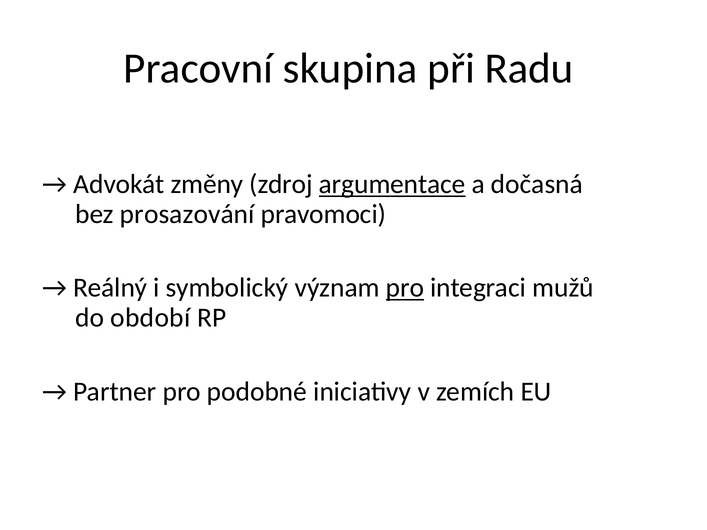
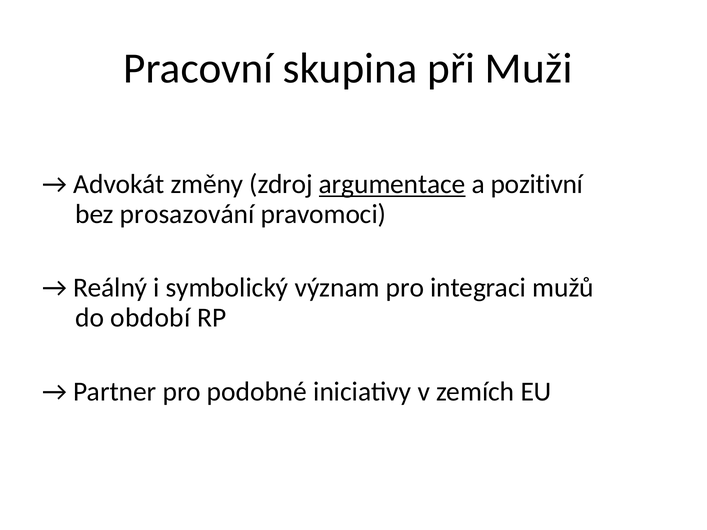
Radu: Radu -> Muži
dočasná: dočasná -> pozitivní
pro at (405, 288) underline: present -> none
